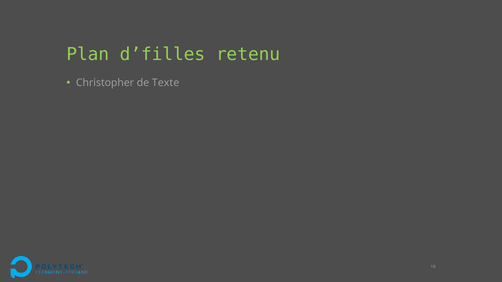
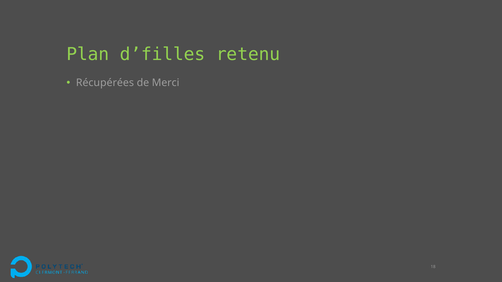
Christopher: Christopher -> Récupérées
Texte: Texte -> Merci
